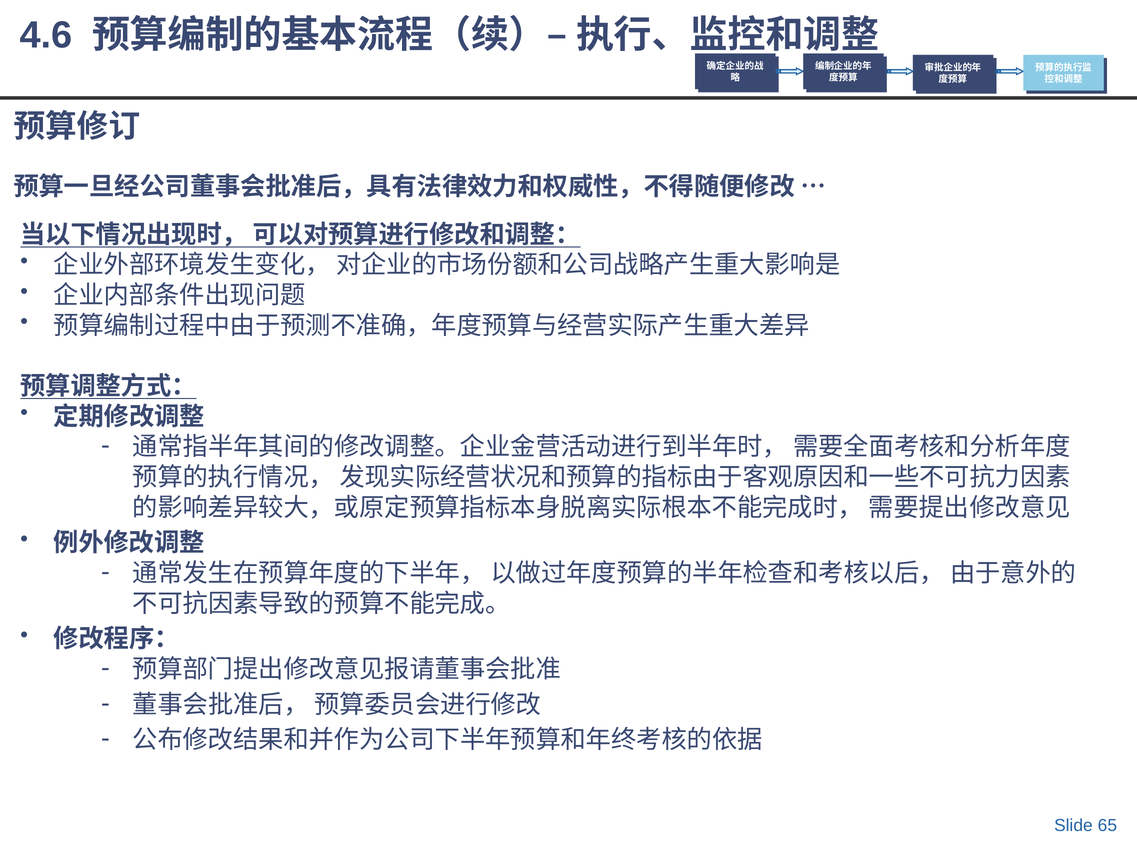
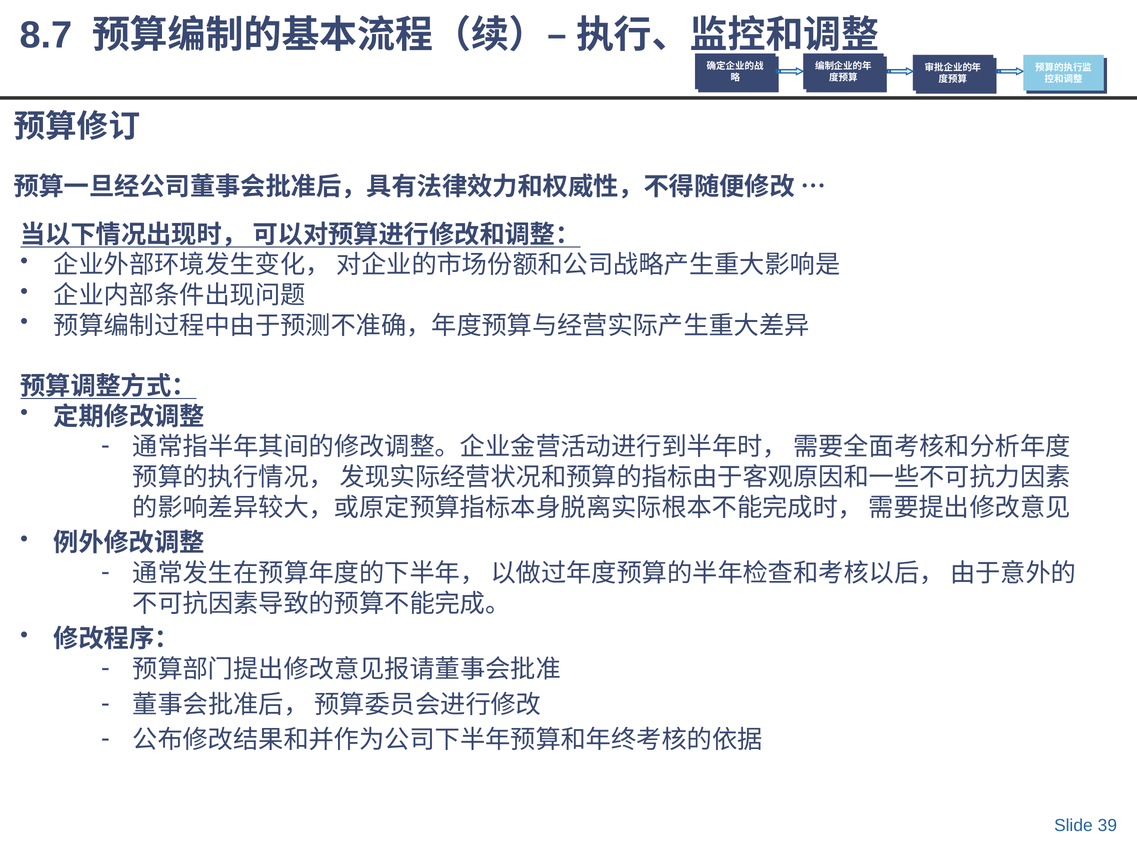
4.6: 4.6 -> 8.7
65: 65 -> 39
